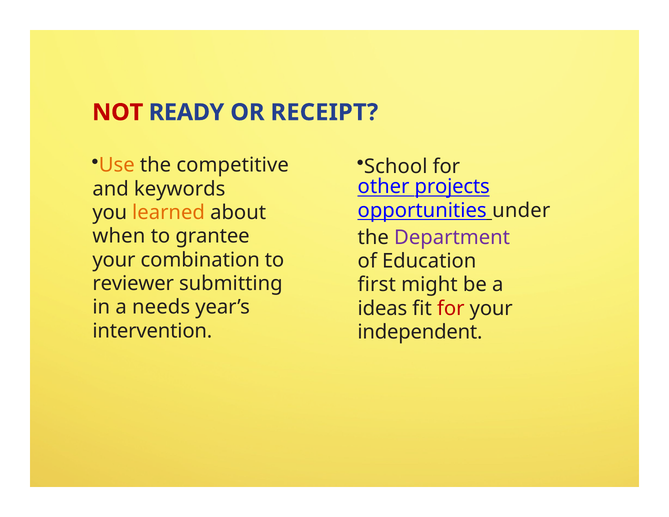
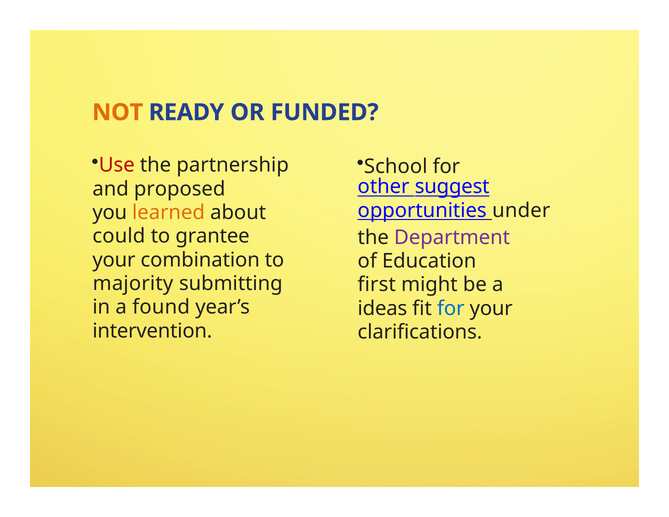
NOT colour: red -> orange
RECEIPT: RECEIPT -> FUNDED
Use colour: orange -> red
competitive: competitive -> partnership
projects: projects -> suggest
keywords: keywords -> proposed
when: when -> could
reviewer: reviewer -> majority
needs: needs -> found
for at (451, 308) colour: red -> blue
independent: independent -> clarifications
